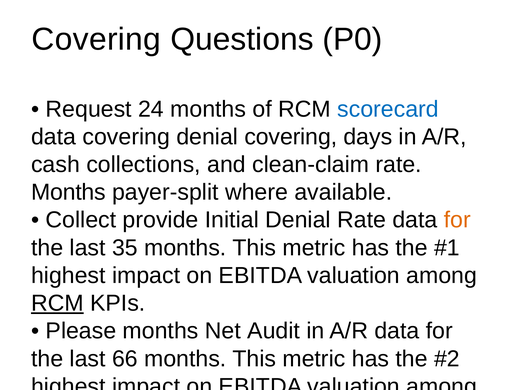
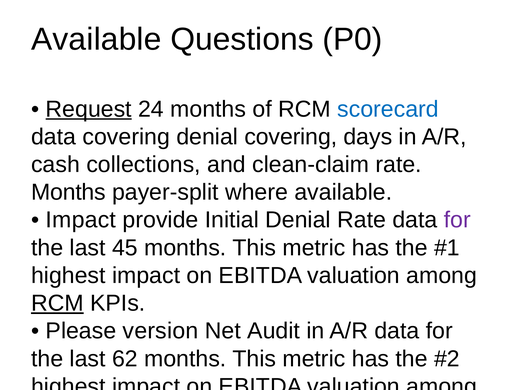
Covering at (96, 39): Covering -> Available
Request underline: none -> present
Collect at (81, 220): Collect -> Impact
for at (457, 220) colour: orange -> purple
35: 35 -> 45
Please months: months -> version
66: 66 -> 62
